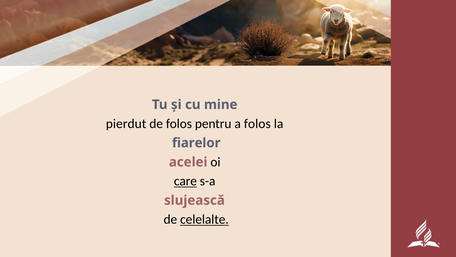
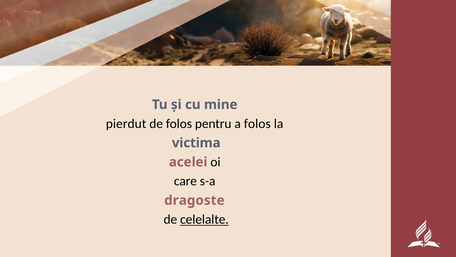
fiarelor: fiarelor -> victima
care underline: present -> none
slujească: slujească -> dragoste
